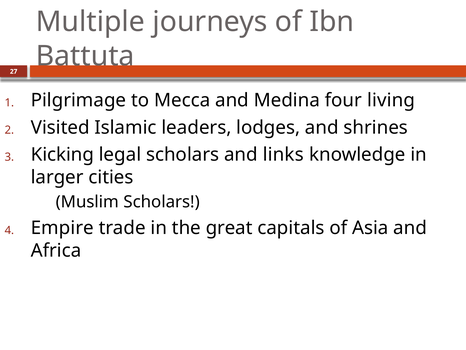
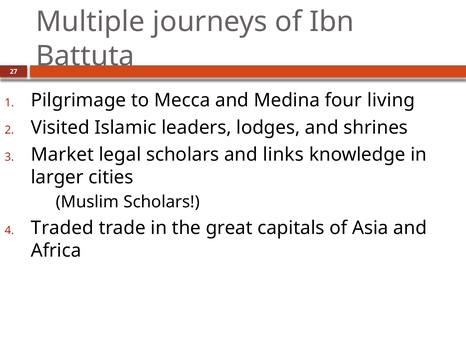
Kicking: Kicking -> Market
Empire: Empire -> Traded
